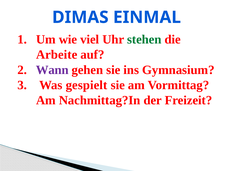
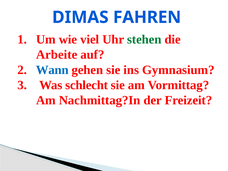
EINMAL: EINMAL -> FAHREN
Wann colour: purple -> blue
gespielt: gespielt -> schlecht
